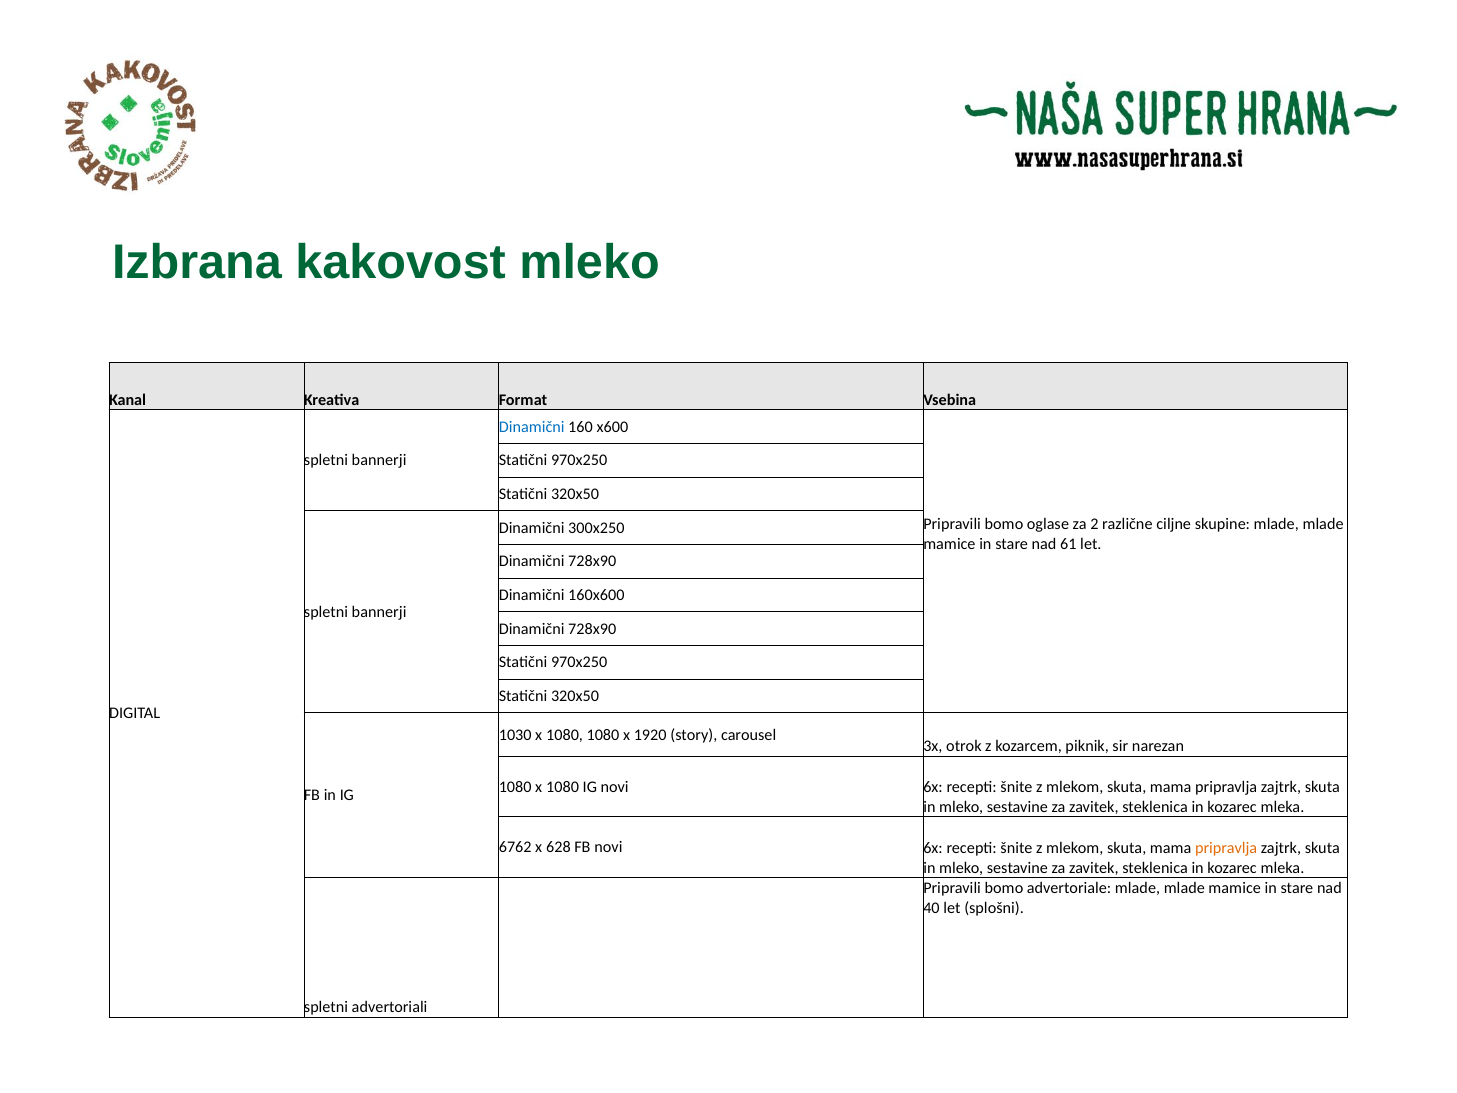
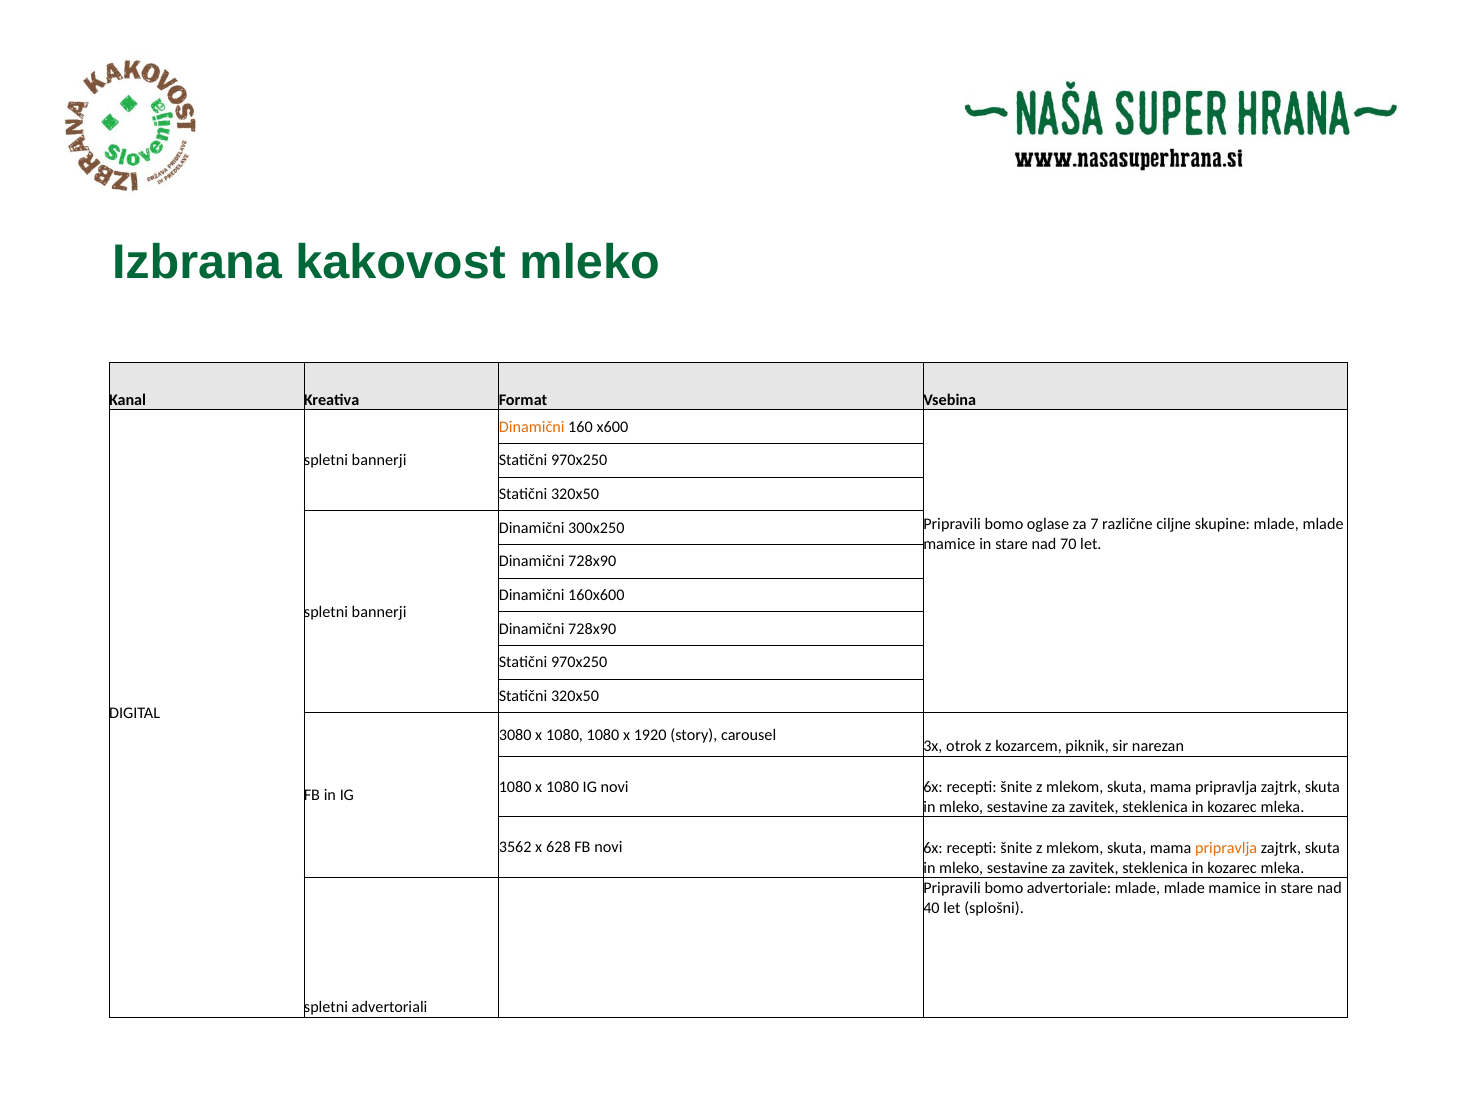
Dinamični at (532, 427) colour: blue -> orange
2: 2 -> 7
61: 61 -> 70
1030: 1030 -> 3080
6762: 6762 -> 3562
